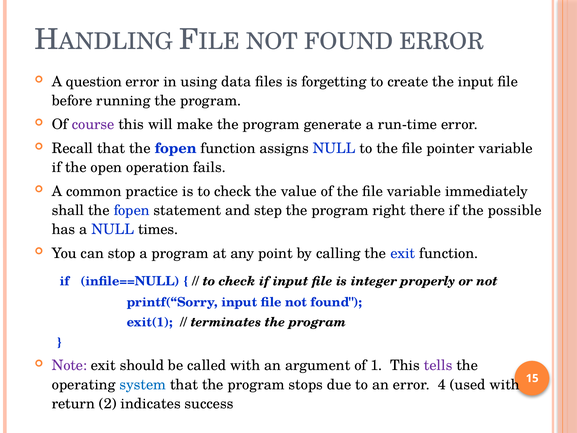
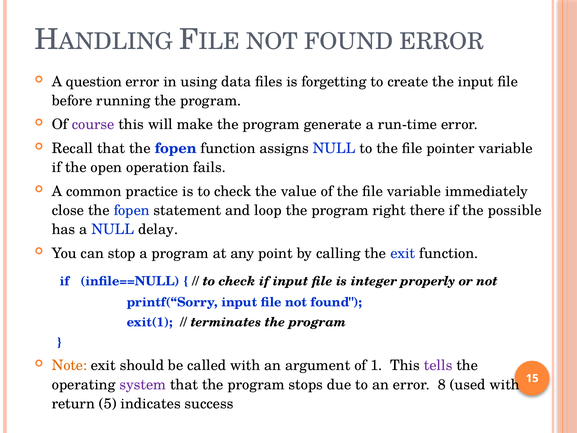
shall: shall -> close
step: step -> loop
times: times -> delay
Note colour: purple -> orange
system colour: blue -> purple
4: 4 -> 8
2: 2 -> 5
